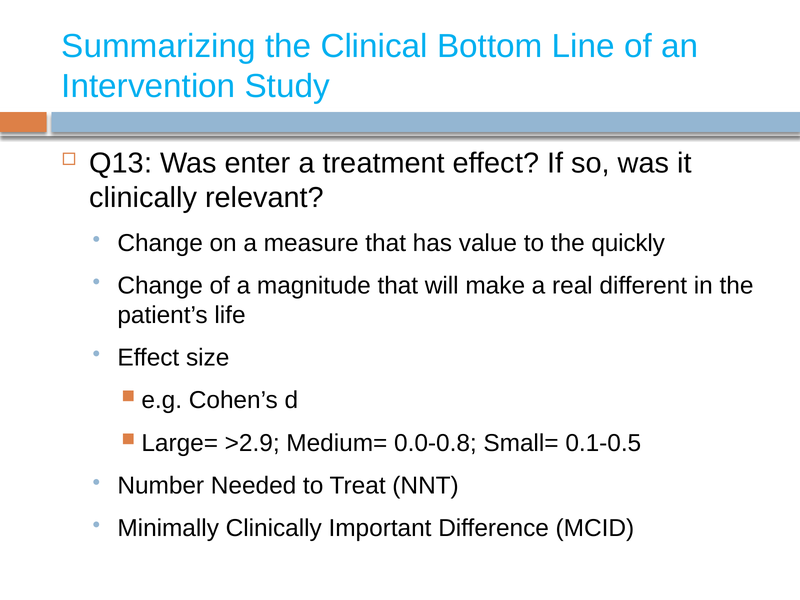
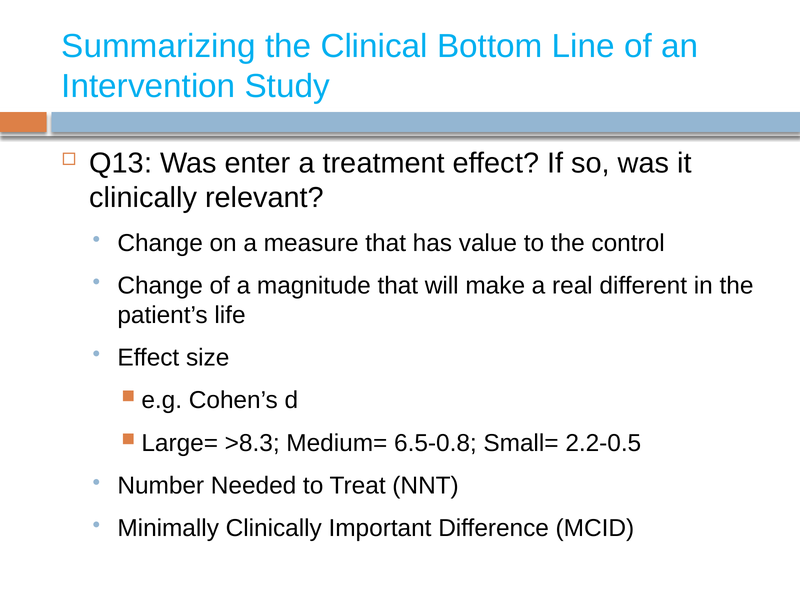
quickly: quickly -> control
>2.9: >2.9 -> >8.3
0.0-0.8: 0.0-0.8 -> 6.5-0.8
0.1-0.5: 0.1-0.5 -> 2.2-0.5
